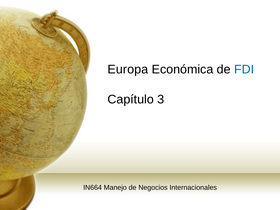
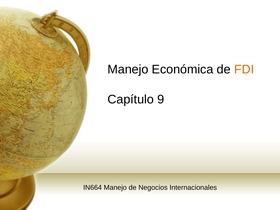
Europa at (128, 69): Europa -> Manejo
FDI colour: blue -> orange
3: 3 -> 9
